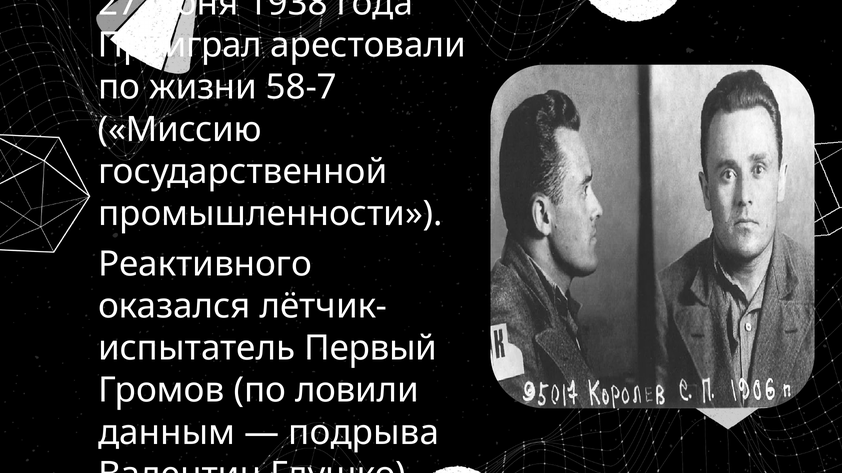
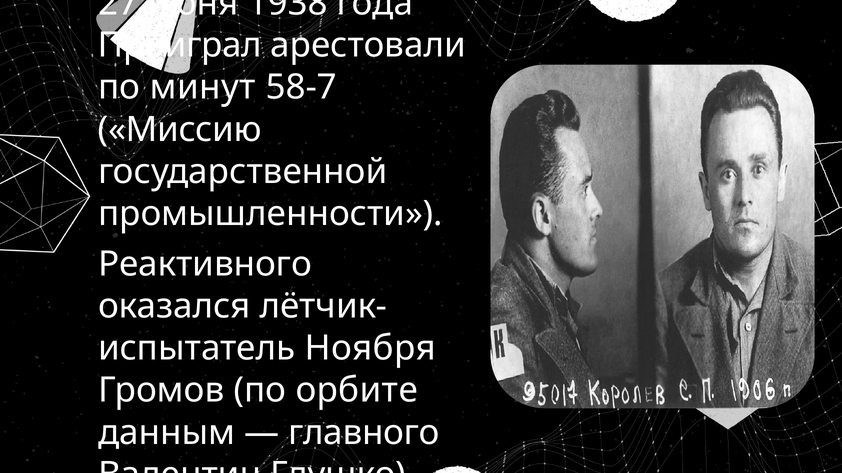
жизни: жизни -> минут
Первый: Первый -> Ноября
ловили: ловили -> орбите
подрыва: подрыва -> главного
